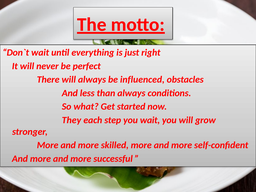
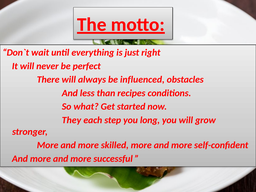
than always: always -> recipes
you wait: wait -> long
